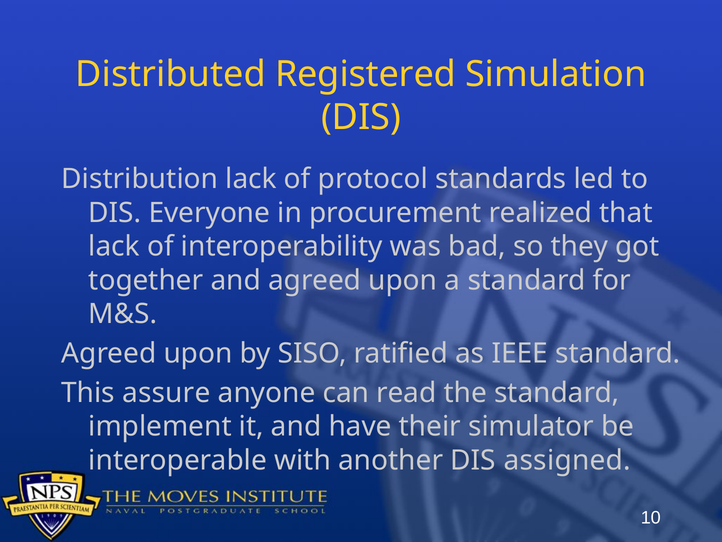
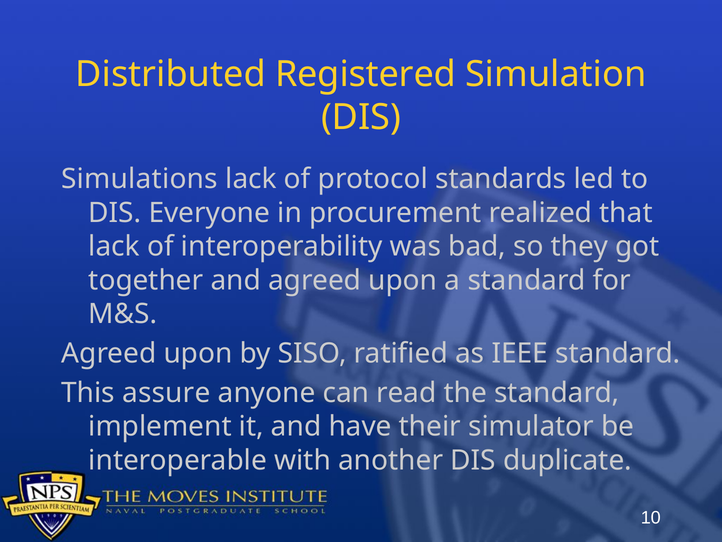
Distribution: Distribution -> Simulations
assigned: assigned -> duplicate
